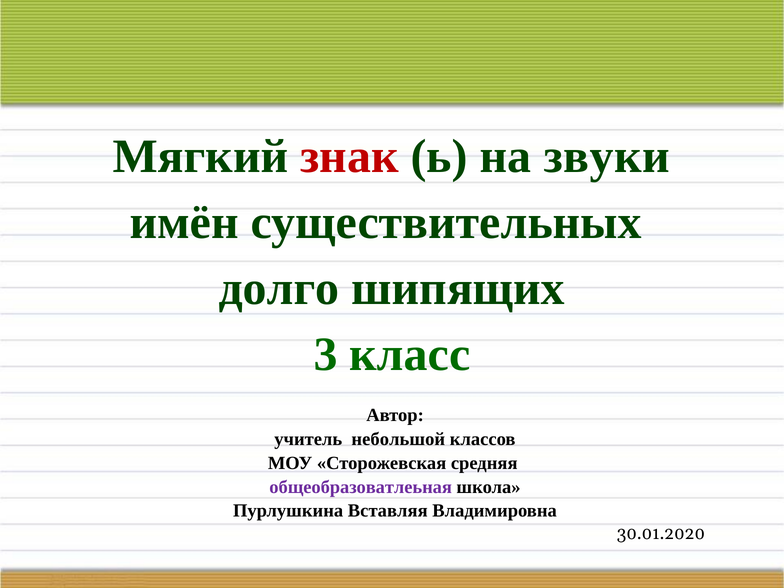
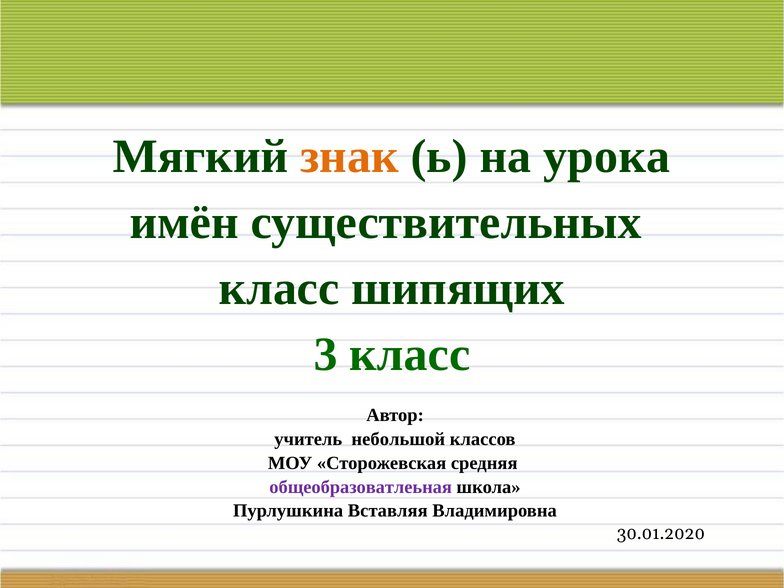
знак colour: red -> orange
звуки: звуки -> урока
долго at (279, 288): долго -> класс
